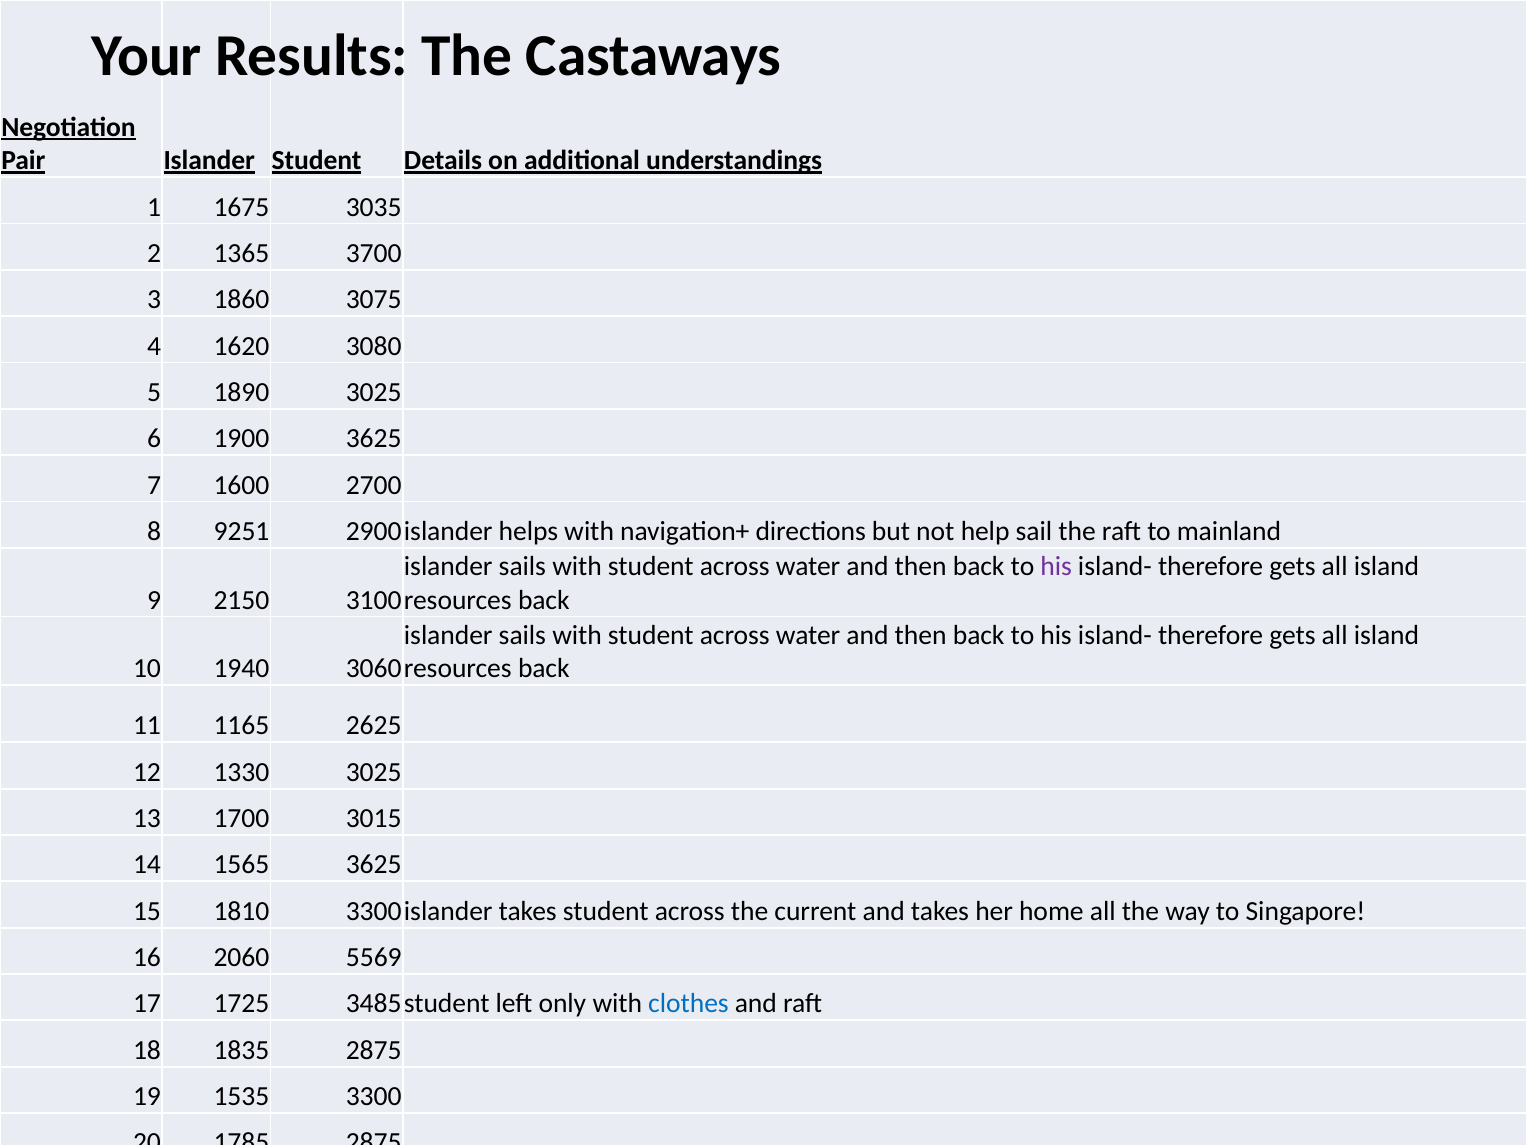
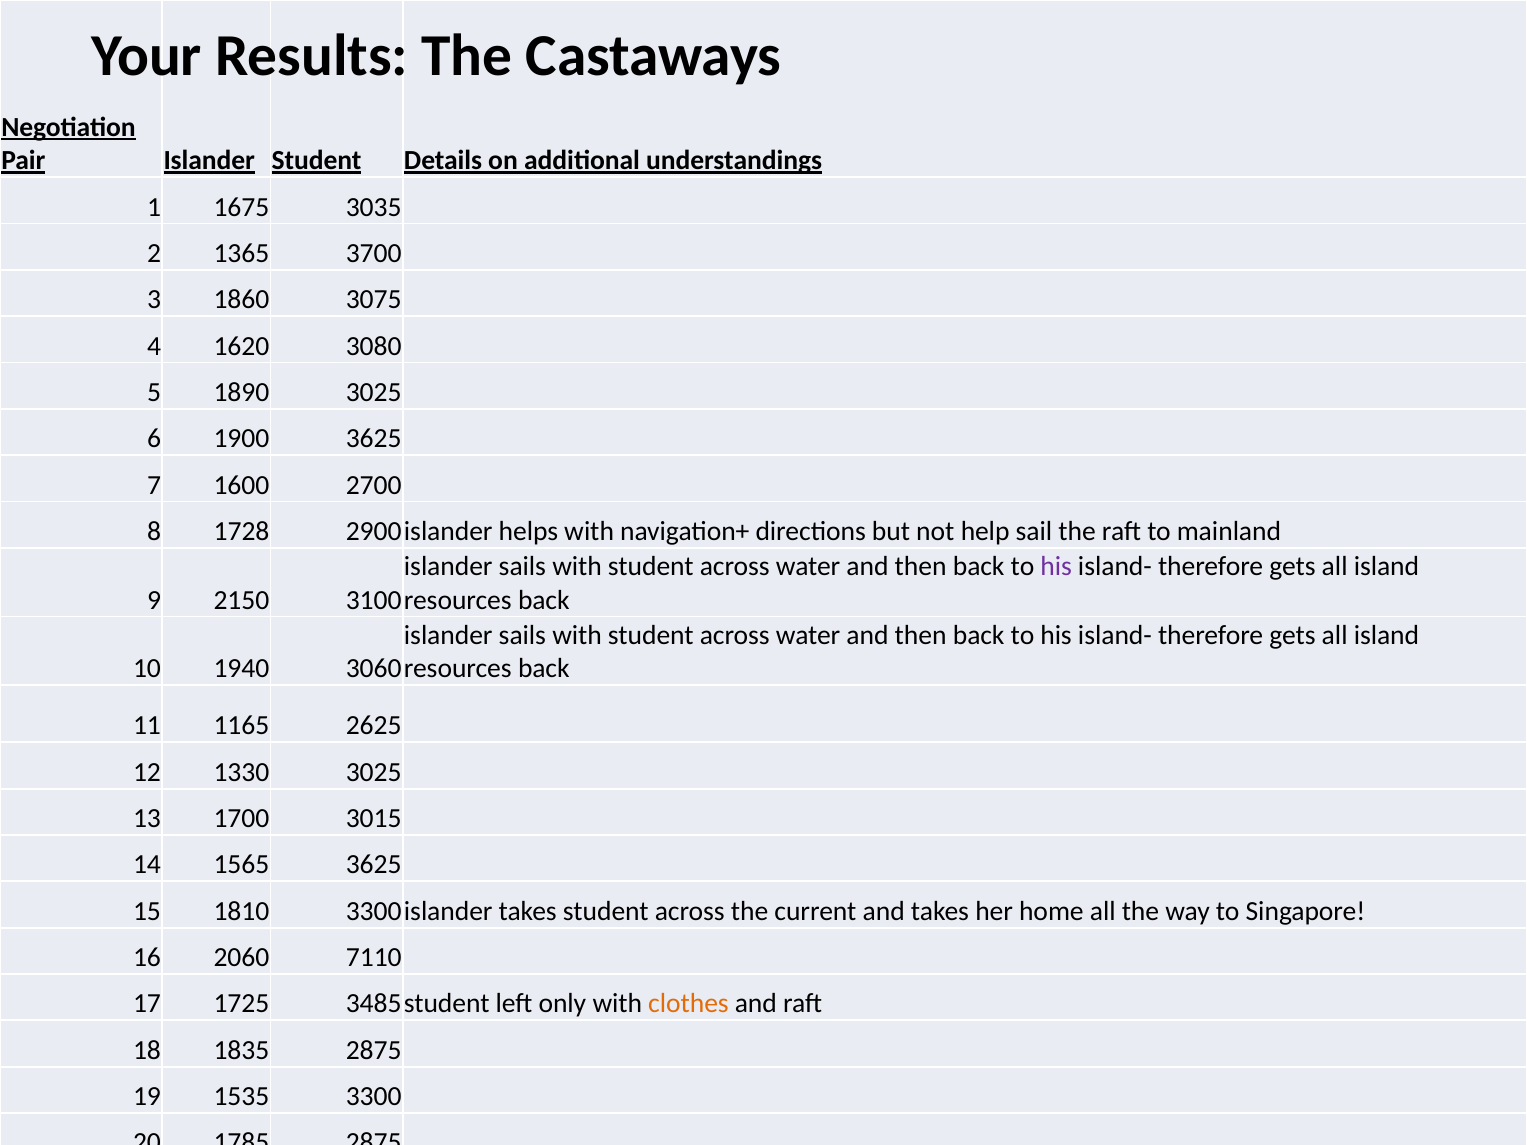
9251: 9251 -> 1728
5569: 5569 -> 7110
clothes colour: blue -> orange
